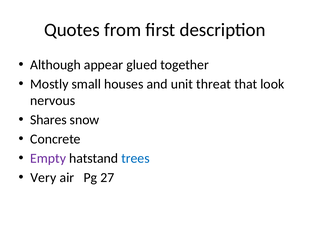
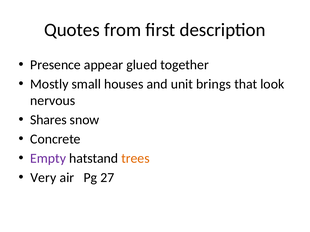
Although: Although -> Presence
threat: threat -> brings
trees colour: blue -> orange
